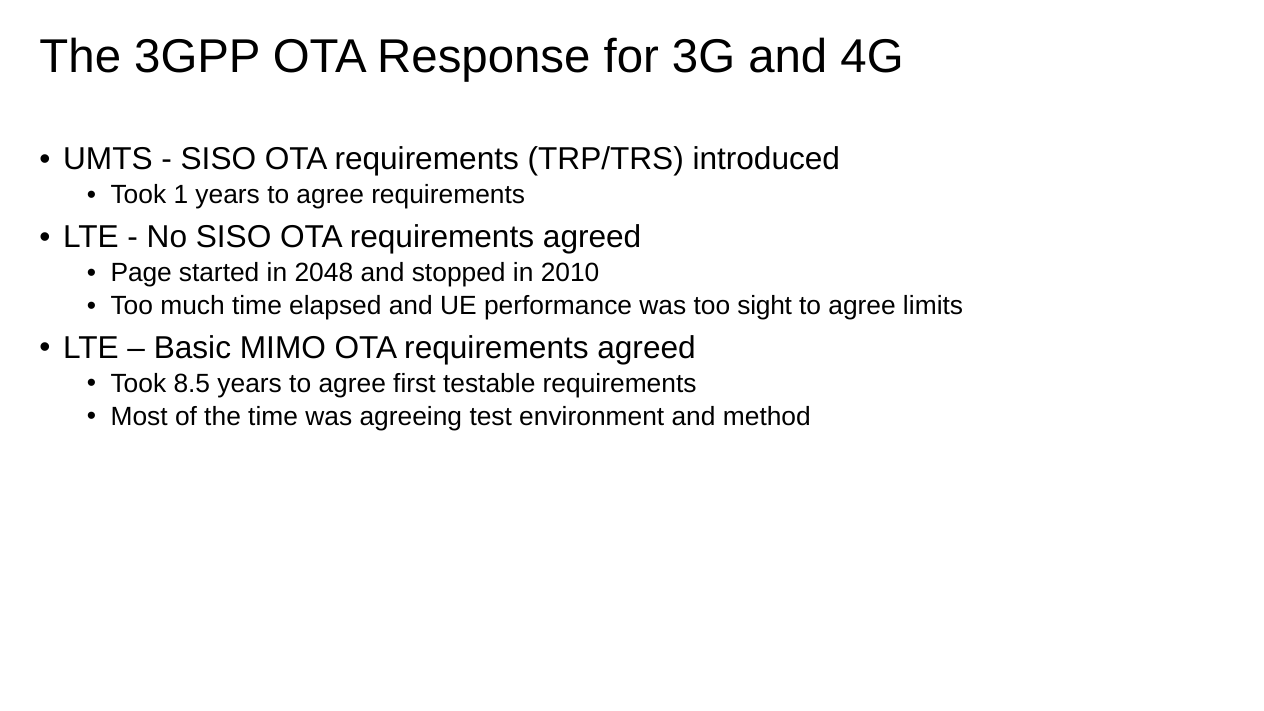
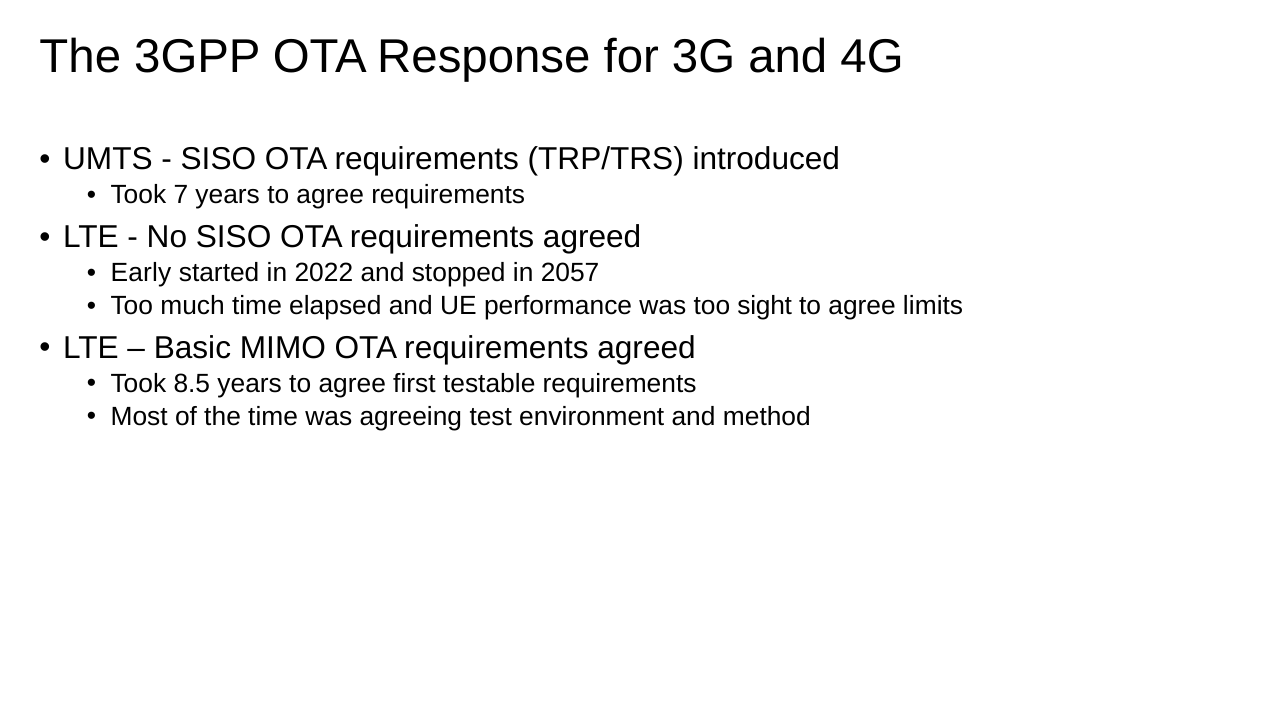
1: 1 -> 7
Page: Page -> Early
2048: 2048 -> 2022
2010: 2010 -> 2057
